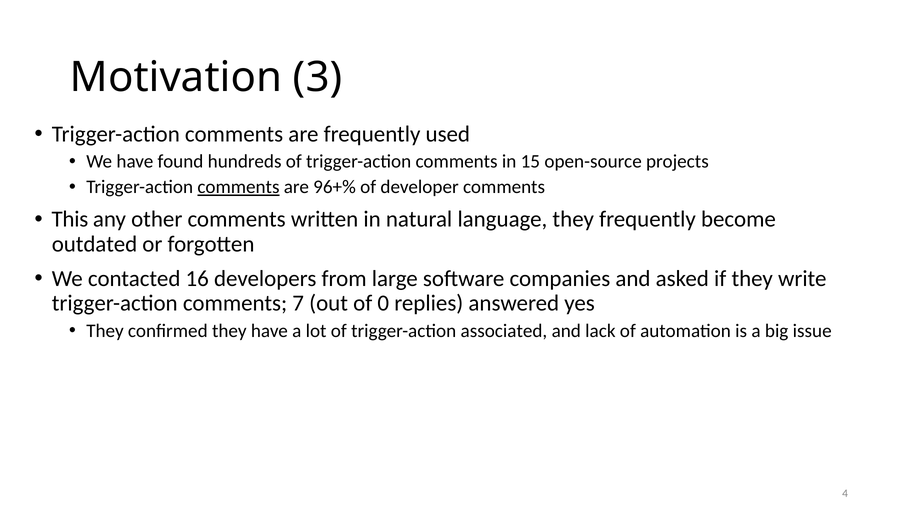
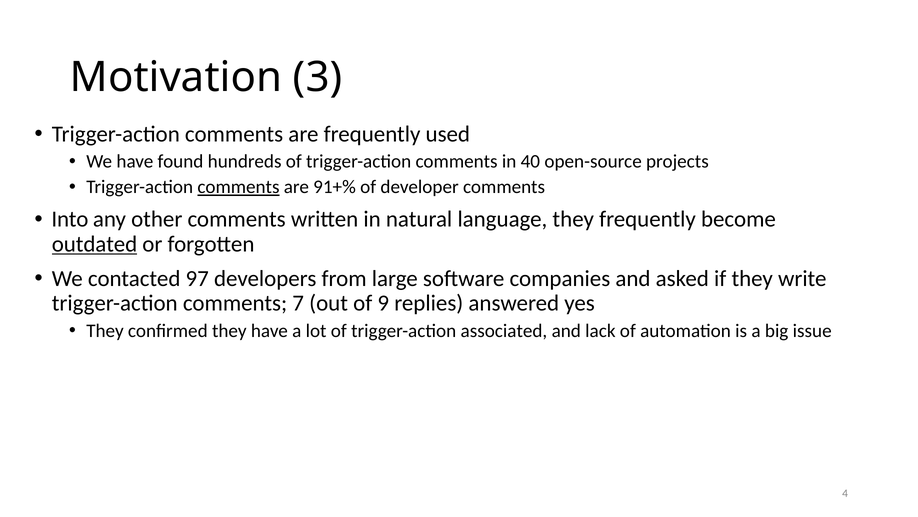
15: 15 -> 40
96+%: 96+% -> 91+%
This: This -> Into
outdated underline: none -> present
16: 16 -> 97
0: 0 -> 9
